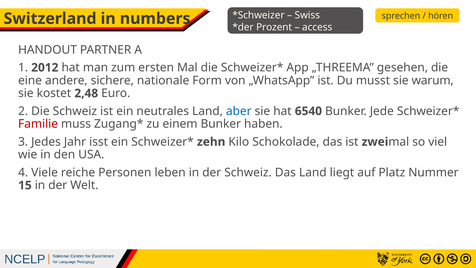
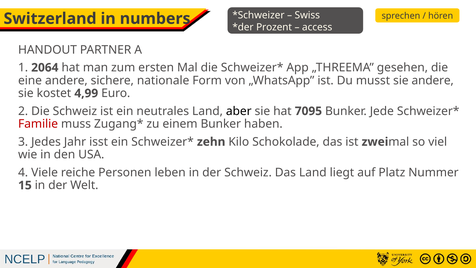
2012: 2012 -> 2064
sie warum: warum -> andere
2,48: 2,48 -> 4,99
aber colour: blue -> black
6540: 6540 -> 7095
